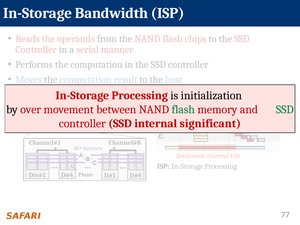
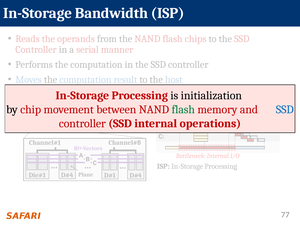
over: over -> chip
SSD at (285, 110) colour: green -> blue
significant: significant -> operations
